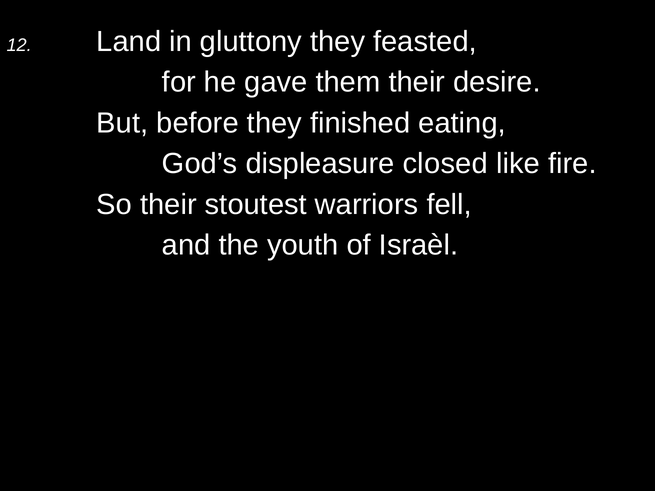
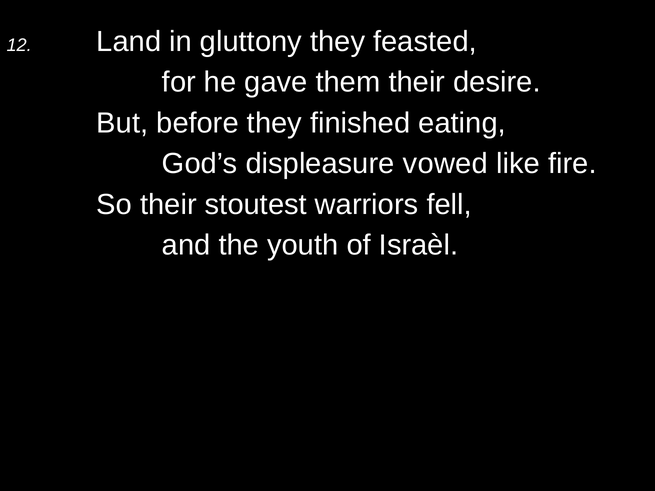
closed: closed -> vowed
